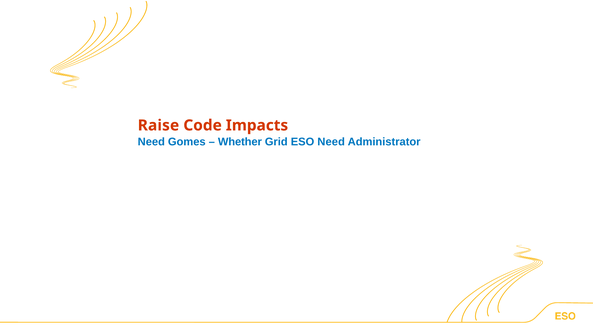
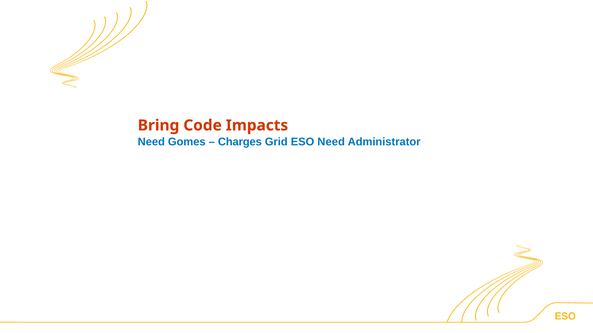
Raise: Raise -> Bring
Whether: Whether -> Charges
